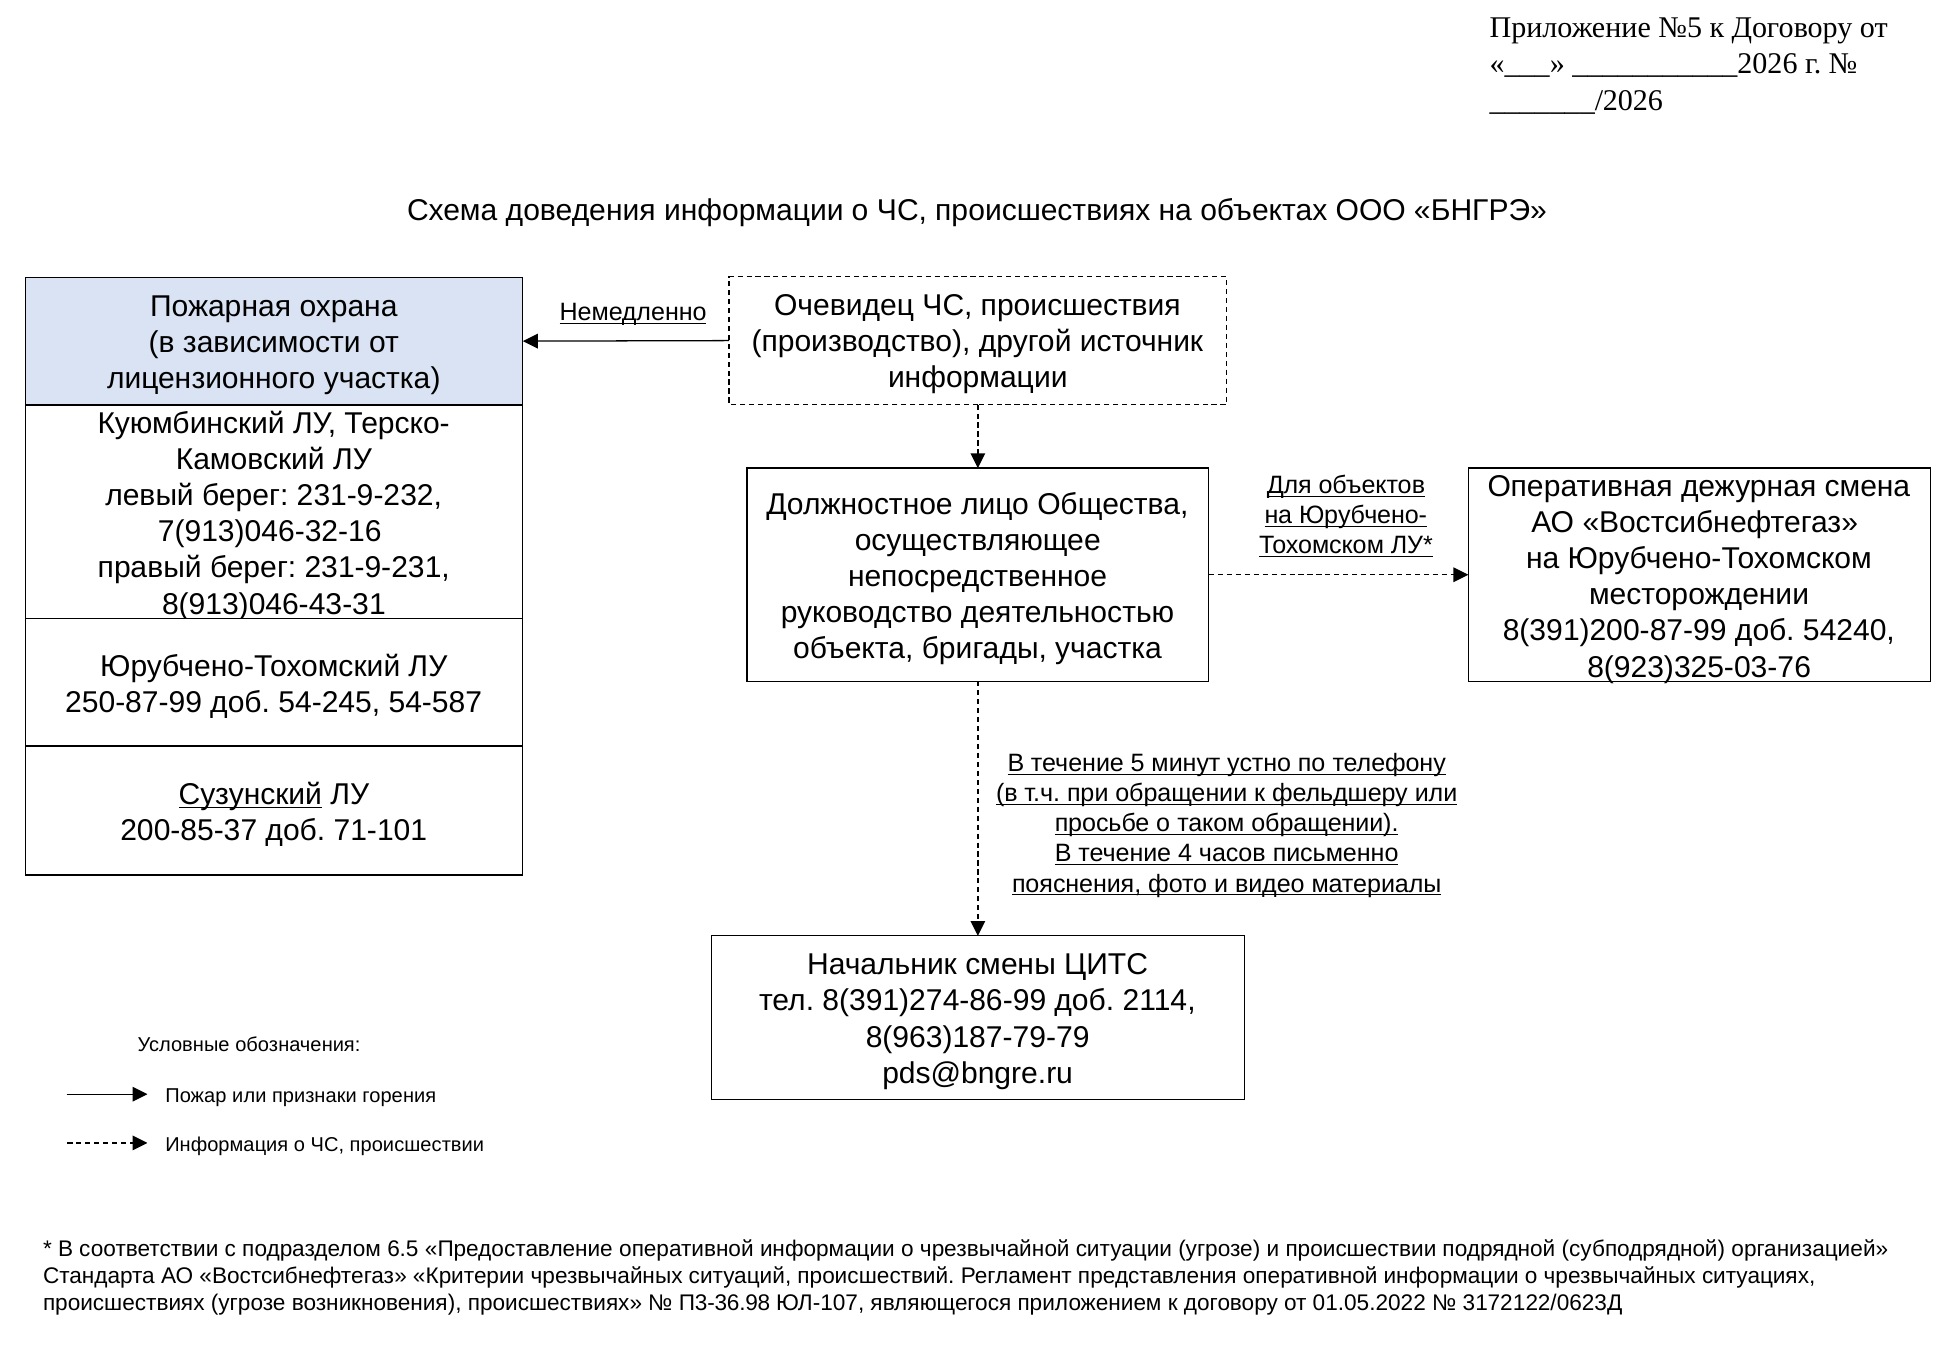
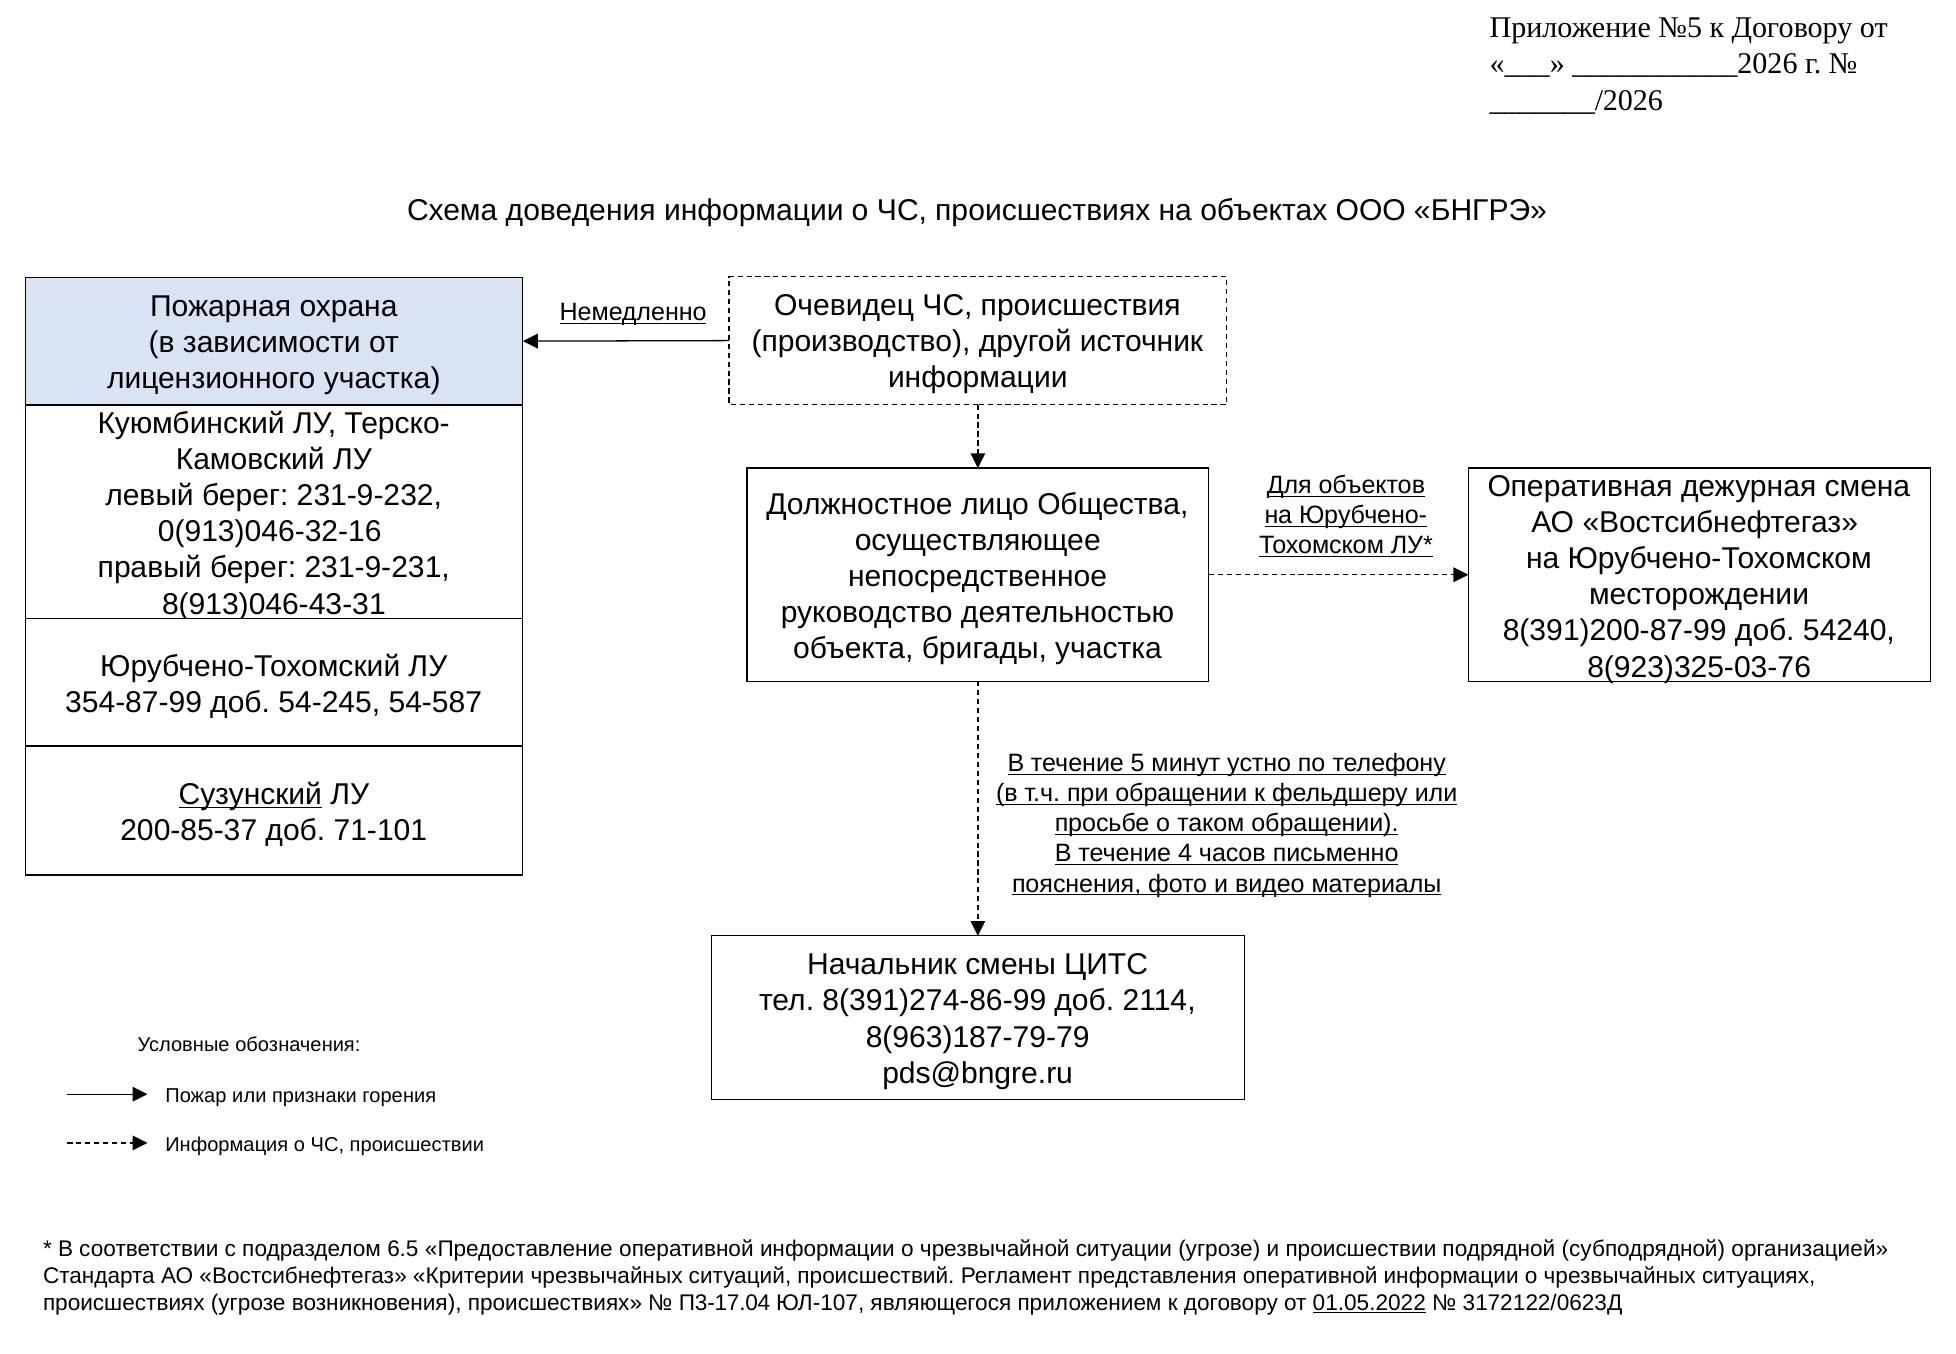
7(913)046-32-16: 7(913)046-32-16 -> 0(913)046-32-16
250-87-99: 250-87-99 -> 354-87-99
П3-36.98: П3-36.98 -> П3-17.04
01.05.2022 underline: none -> present
